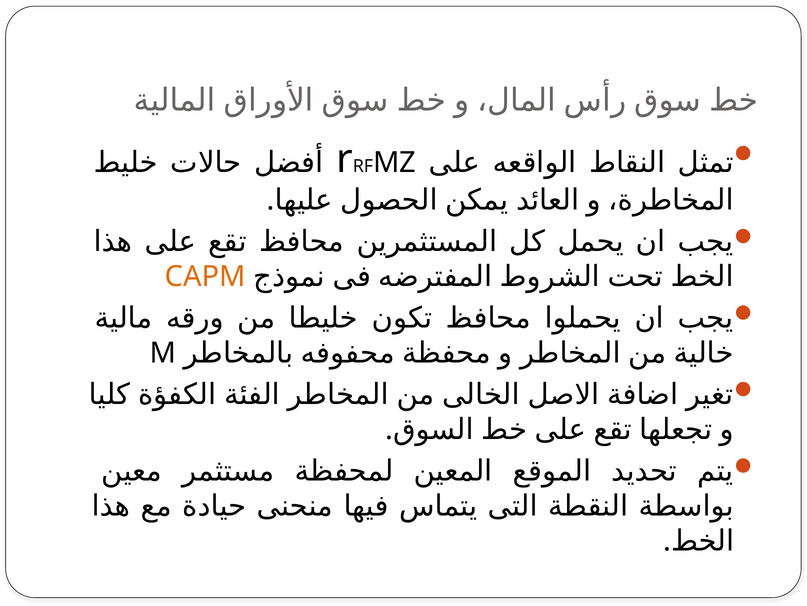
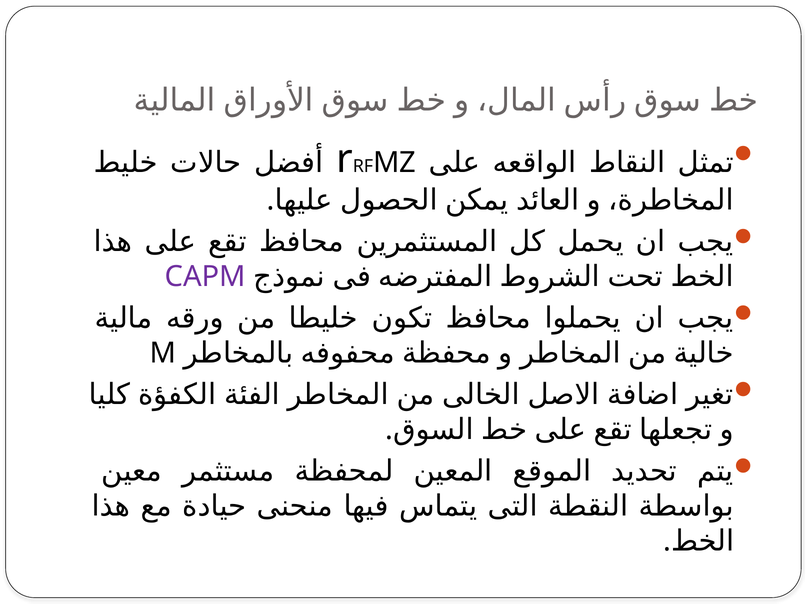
CAPM colour: orange -> purple
